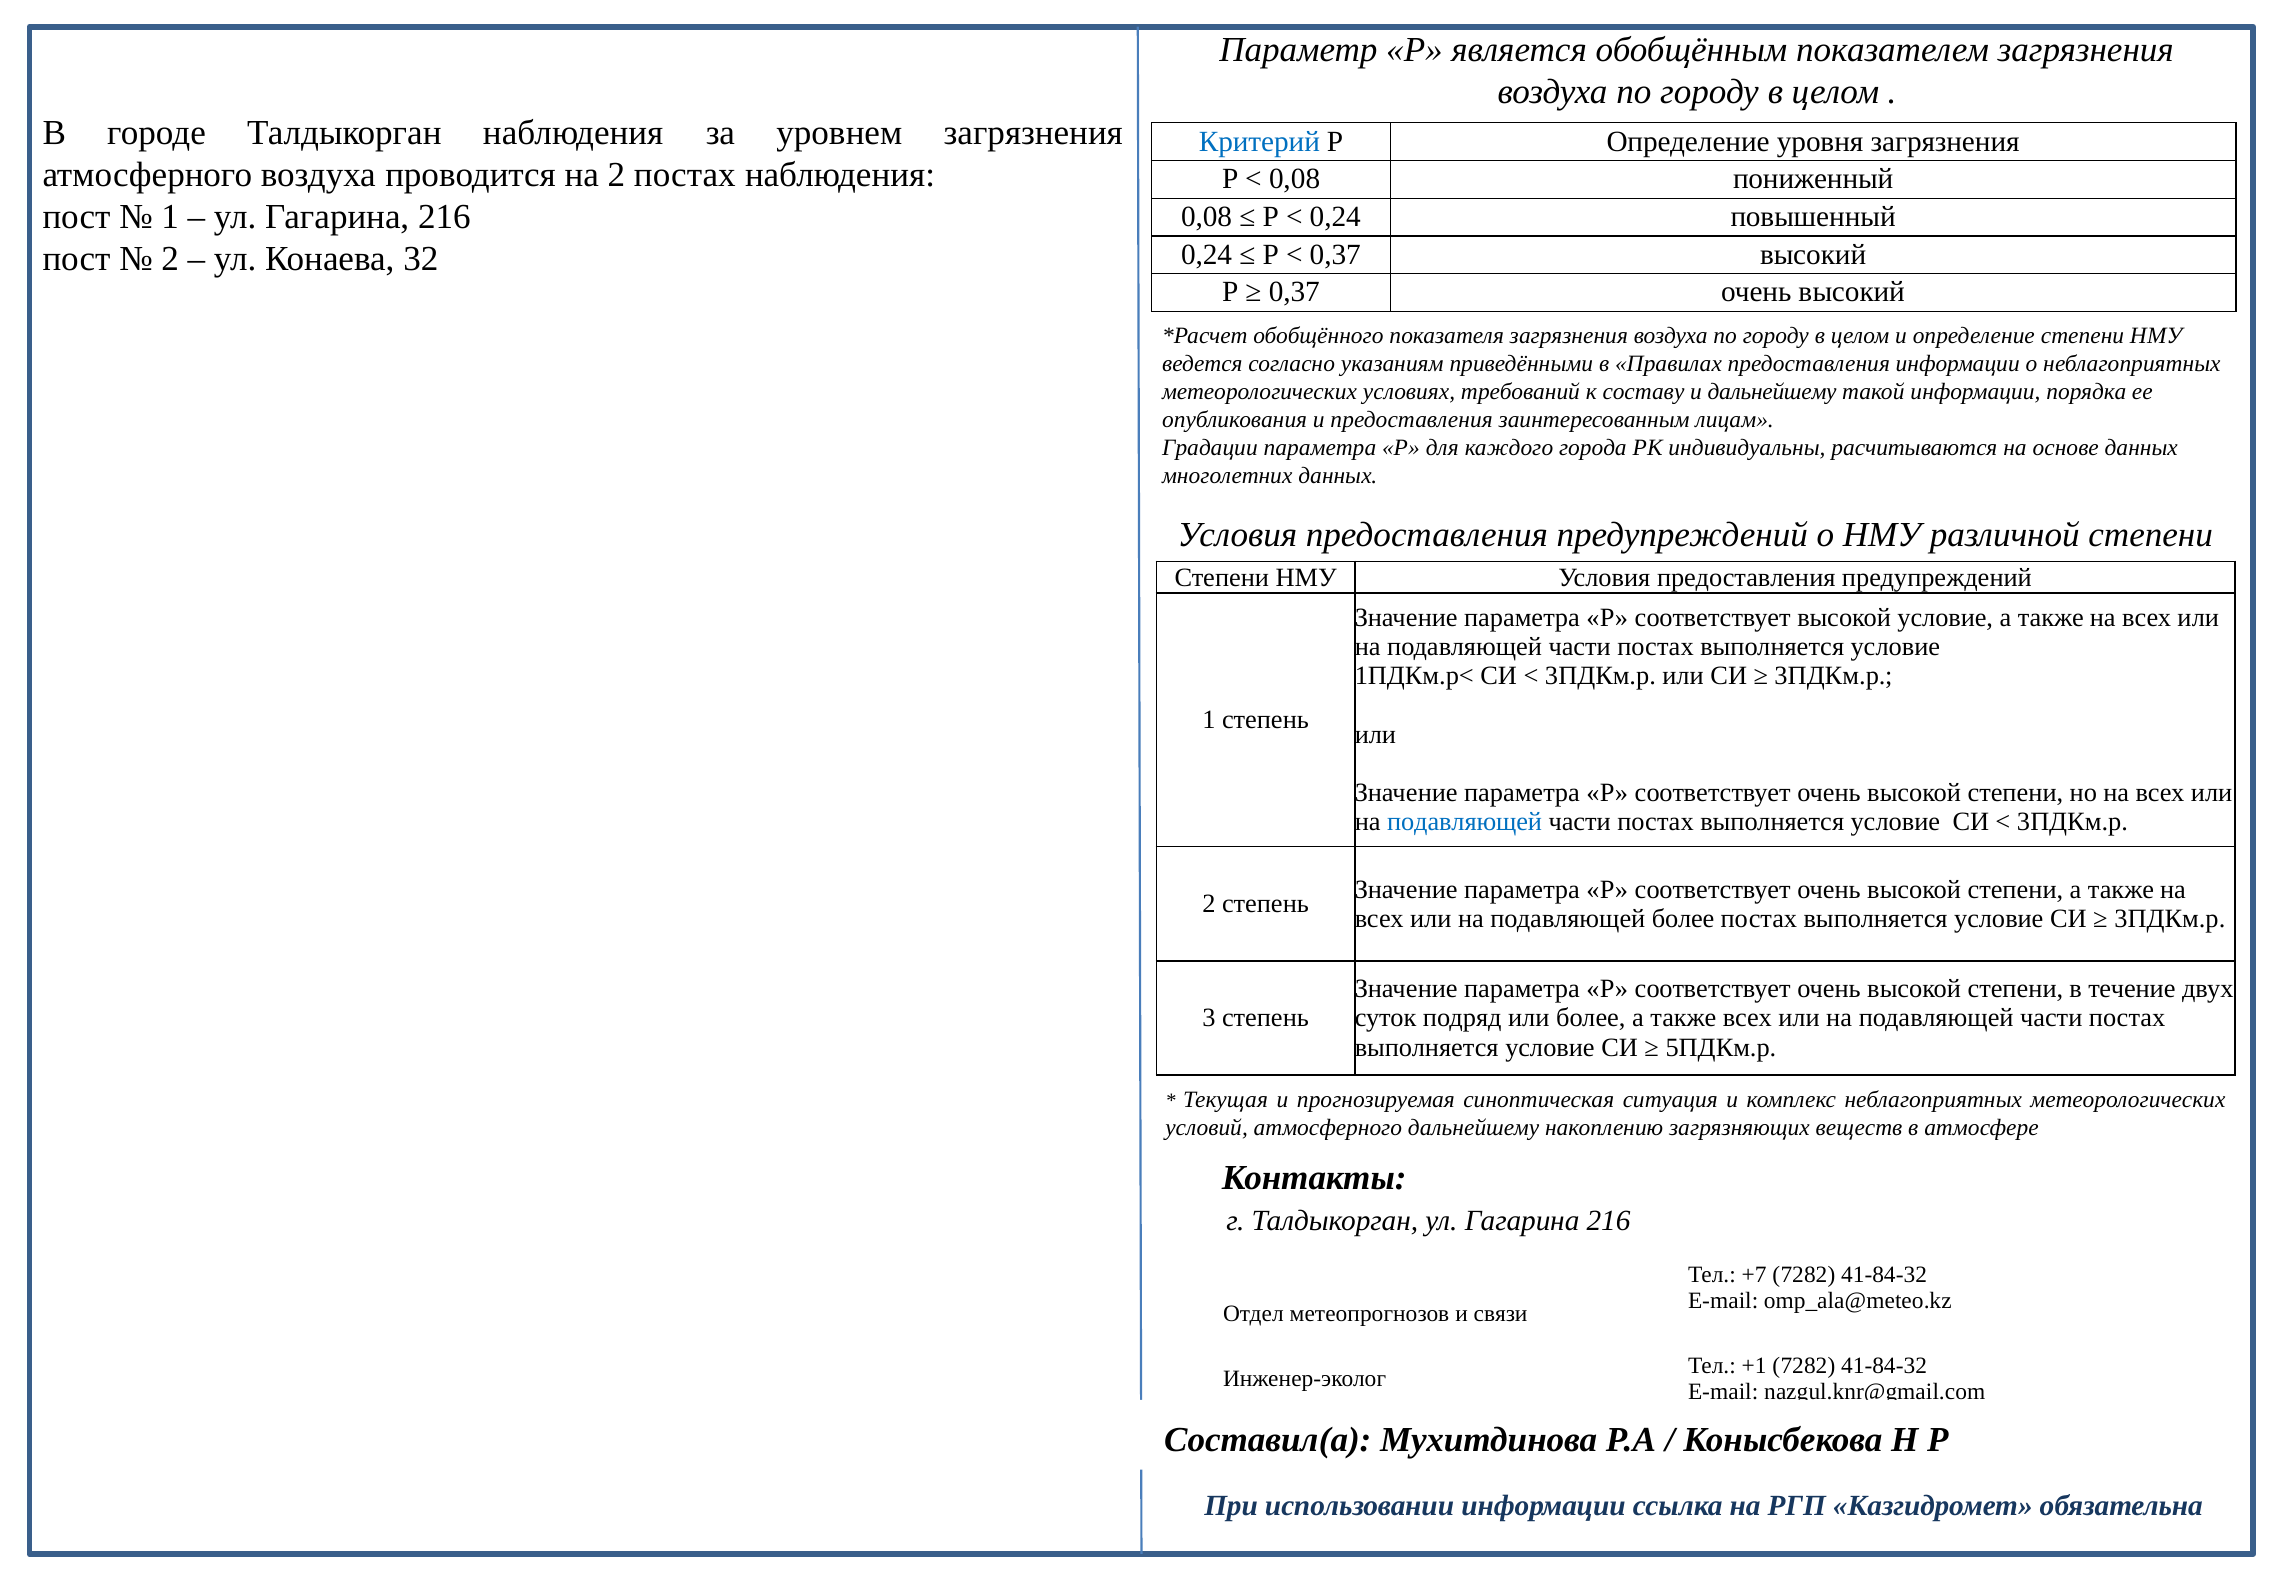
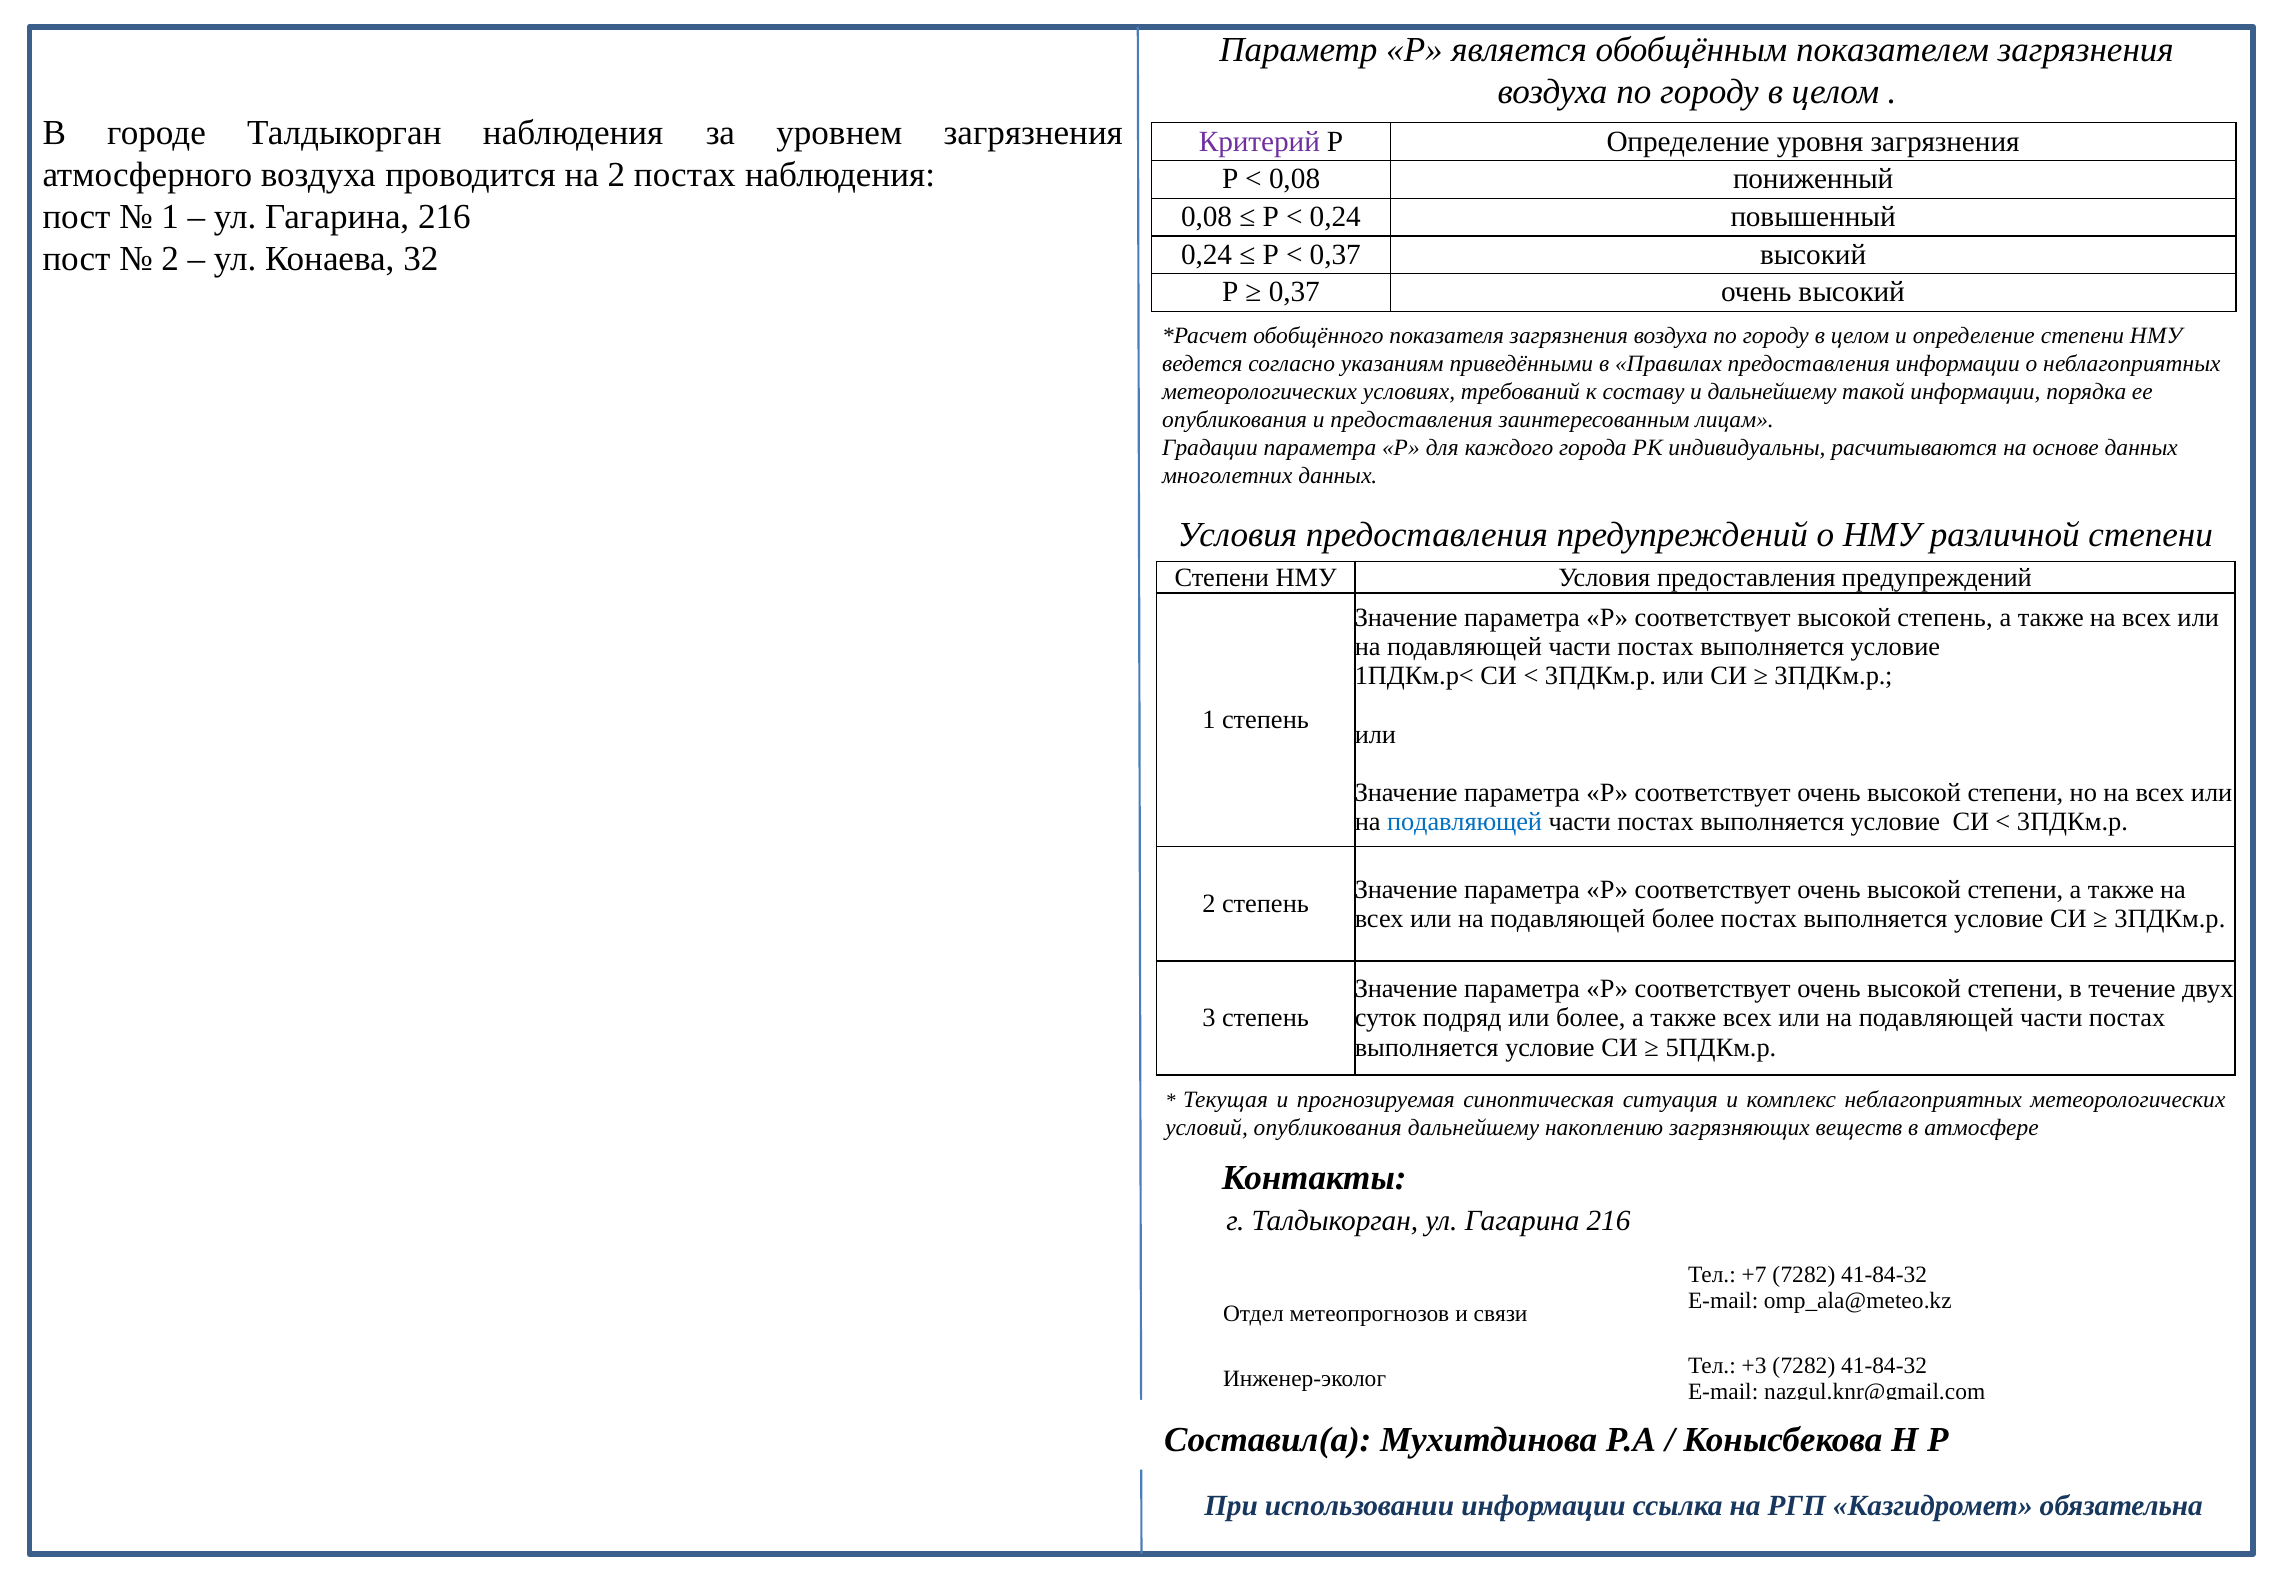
Критерий colour: blue -> purple
высокой условие: условие -> степень
условий атмосферного: атмосферного -> опубликования
+1: +1 -> +3
